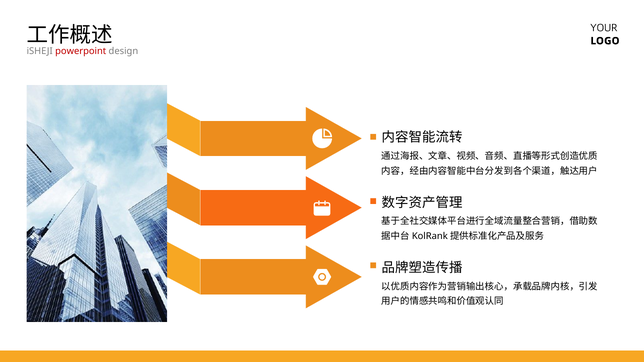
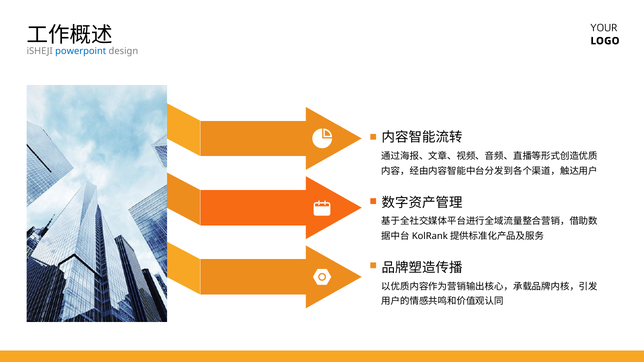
powerpoint colour: red -> blue
